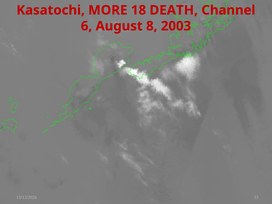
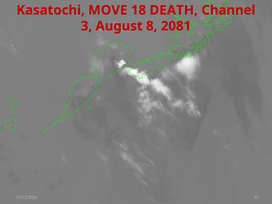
MORE: MORE -> MOVE
6: 6 -> 3
2003: 2003 -> 2081
